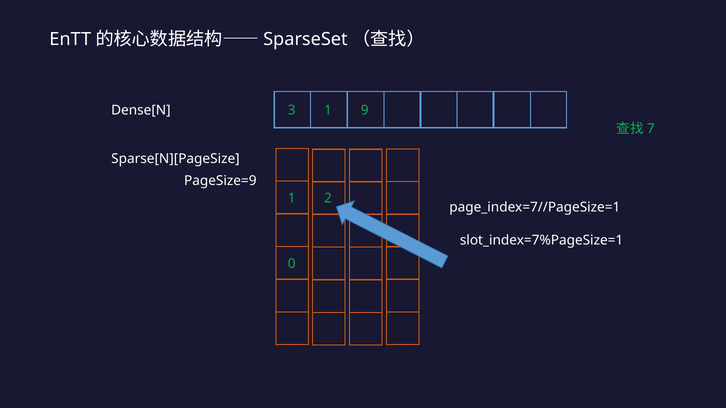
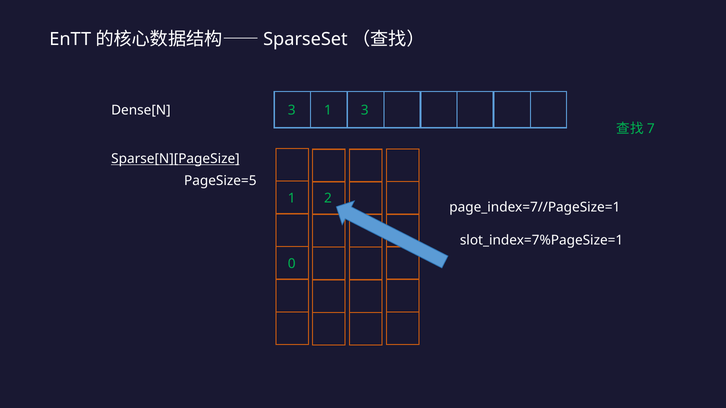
1 9: 9 -> 3
Sparse[N][PageSize underline: none -> present
PageSize=9: PageSize=9 -> PageSize=5
